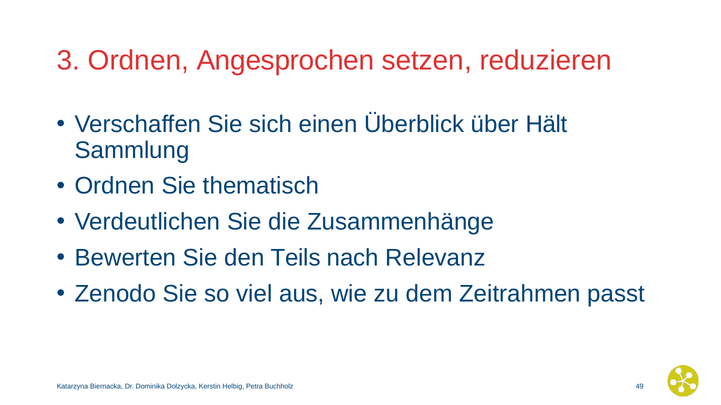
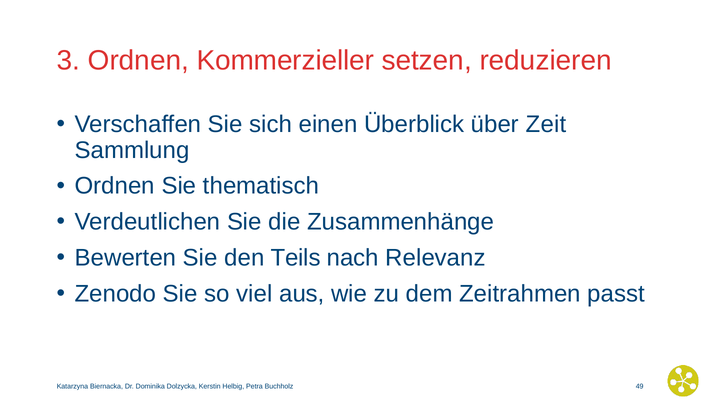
Angesprochen: Angesprochen -> Kommerzieller
Hält: Hält -> Zeit
